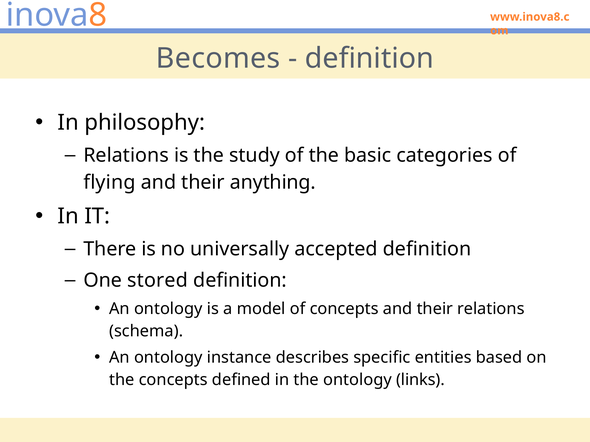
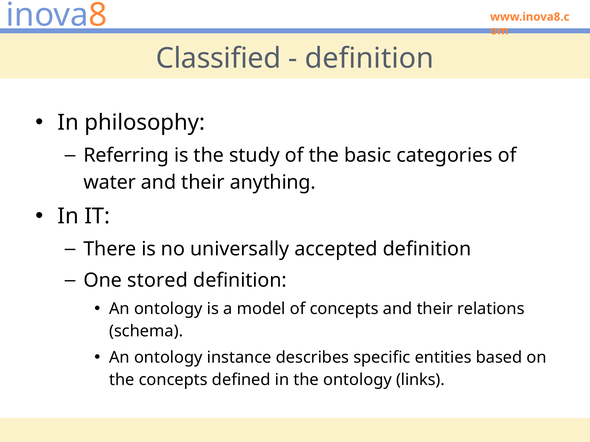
Becomes: Becomes -> Classified
Relations at (126, 156): Relations -> Referring
flying: flying -> water
